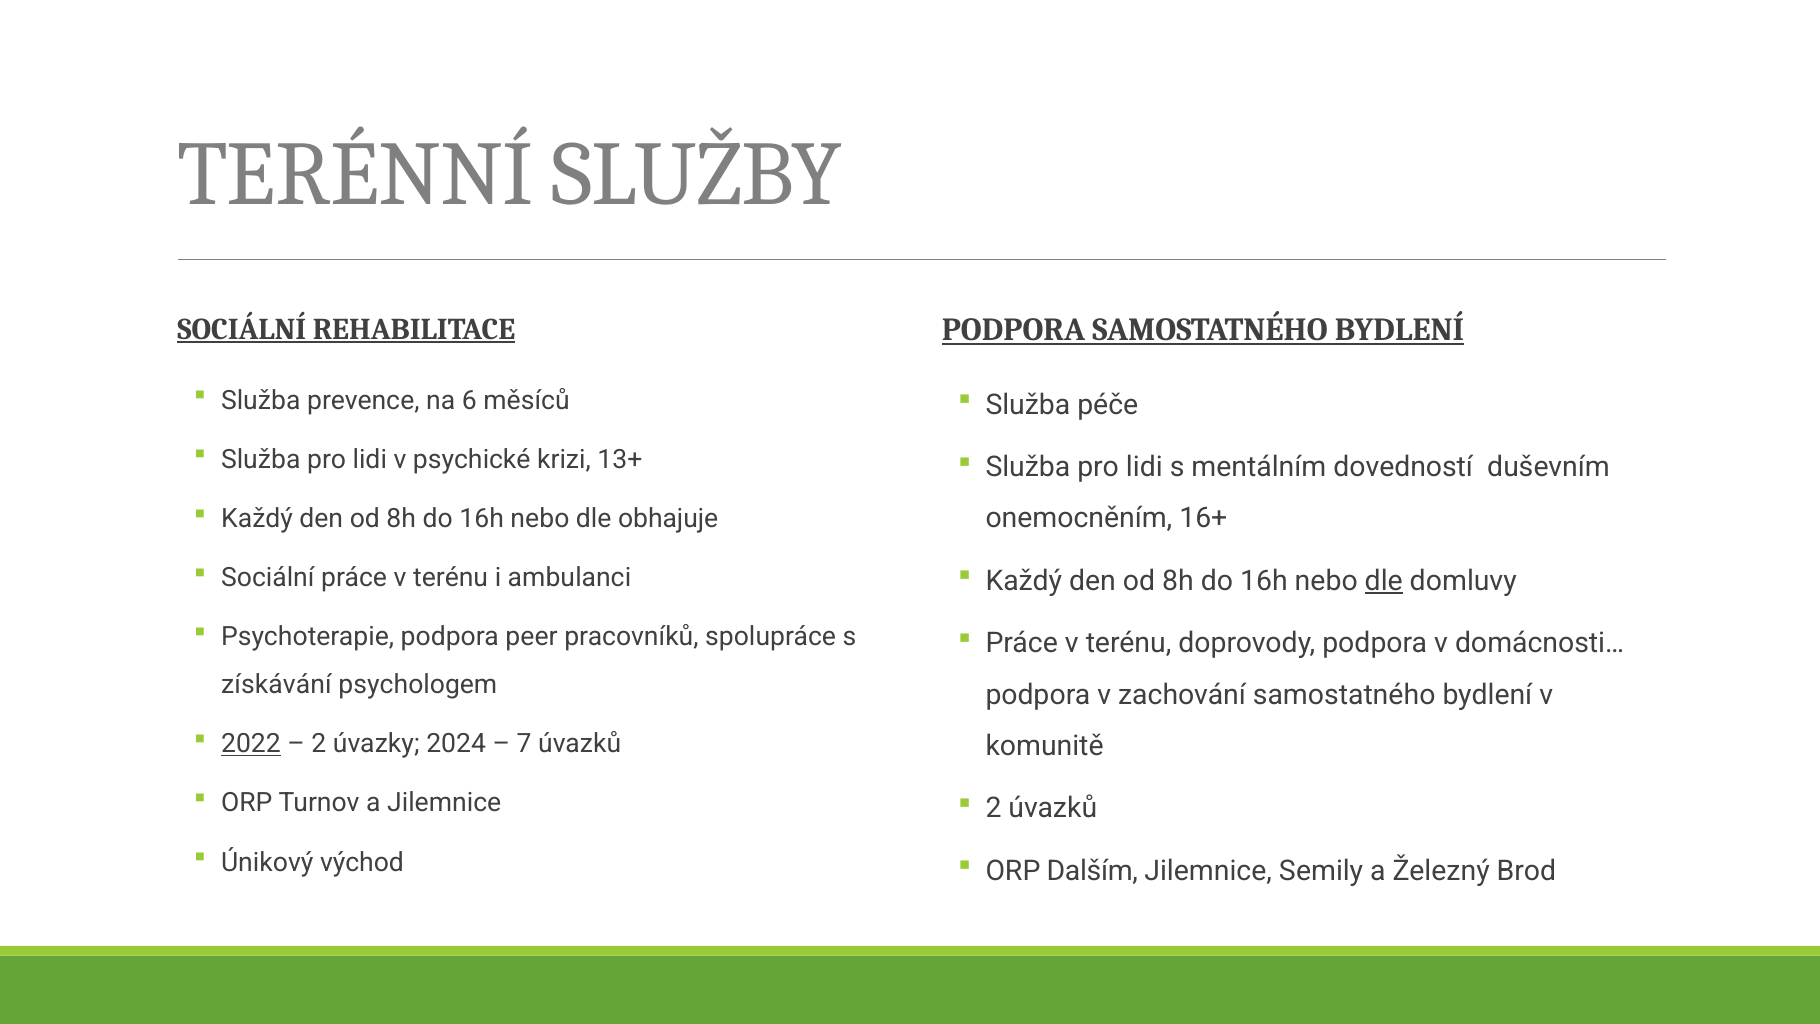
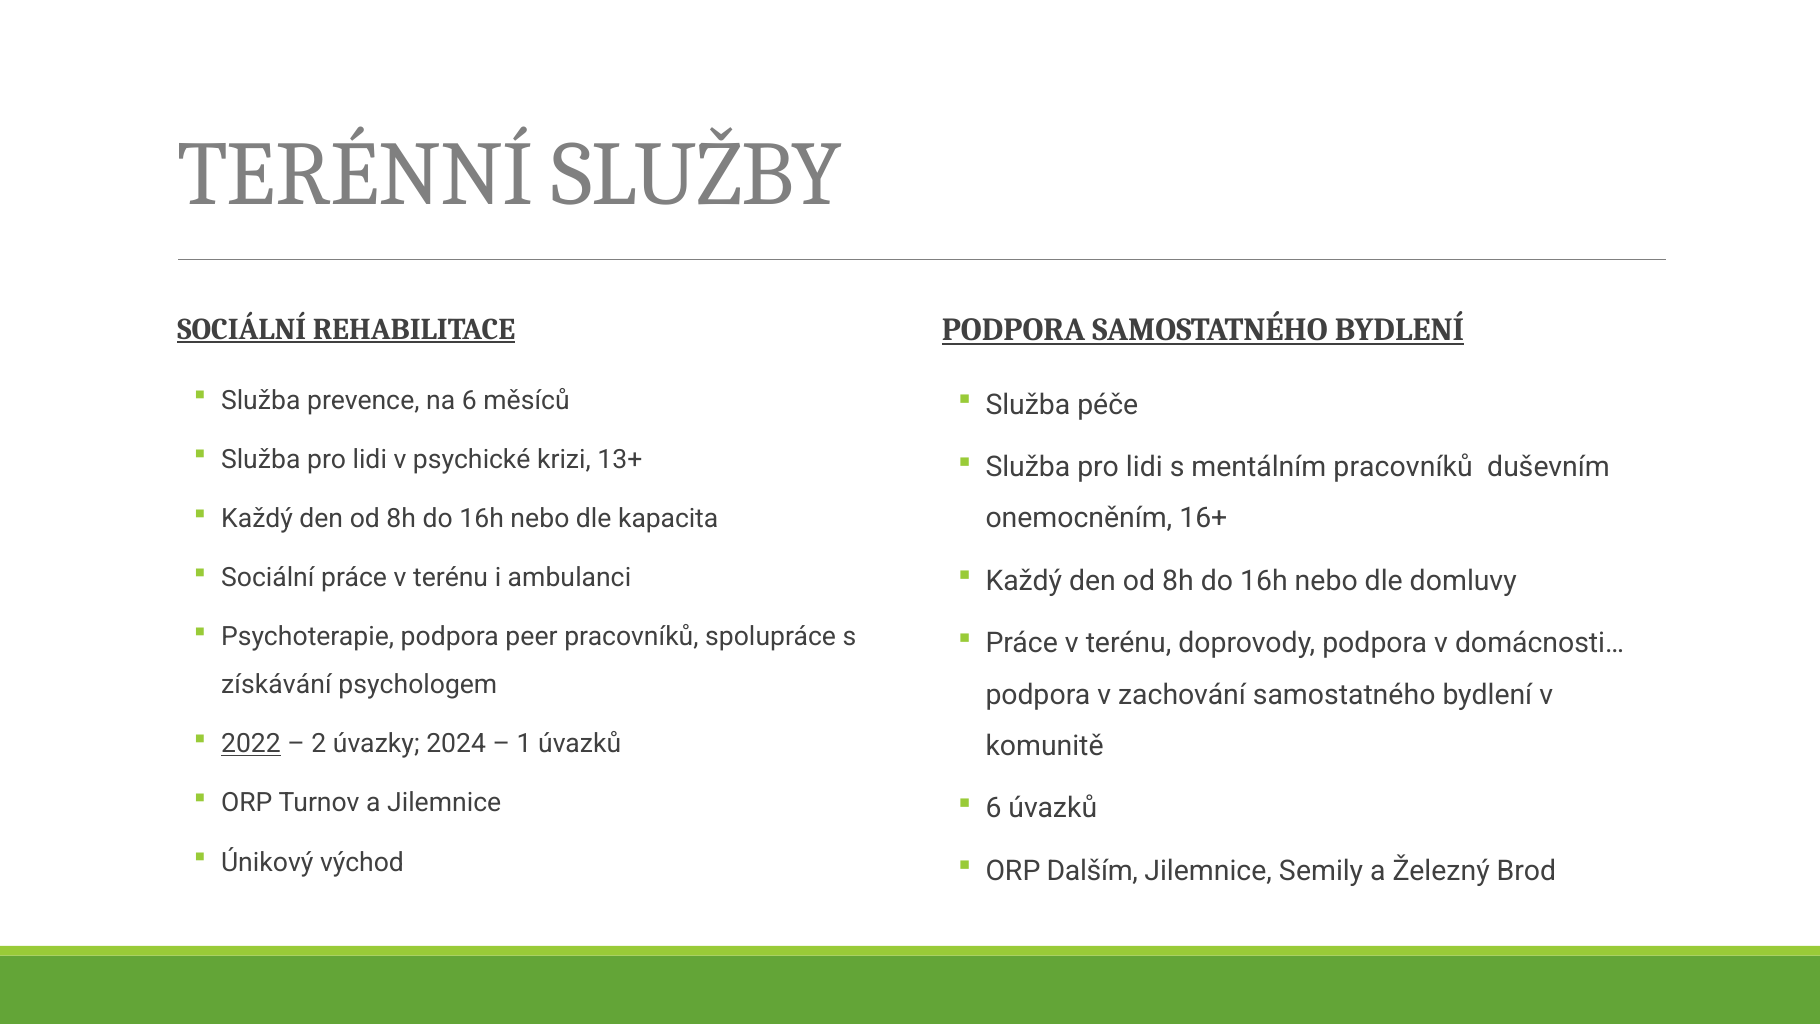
mentálním dovedností: dovedností -> pracovníků
obhajuje: obhajuje -> kapacita
dle at (1384, 581) underline: present -> none
7: 7 -> 1
2 at (994, 808): 2 -> 6
